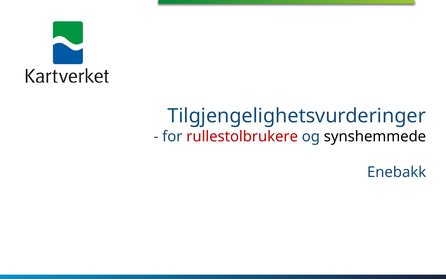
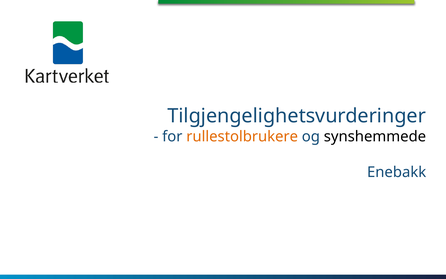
rullestolbrukere colour: red -> orange
